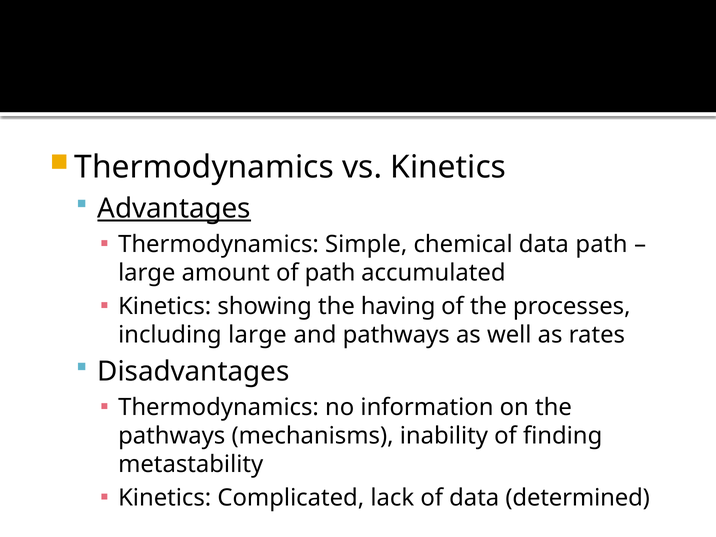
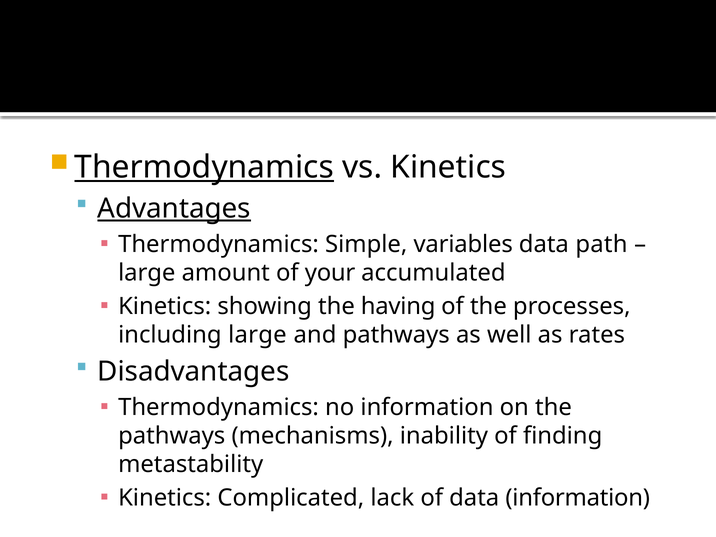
Thermodynamics at (204, 167) underline: none -> present
chemical: chemical -> variables
of path: path -> your
data determined: determined -> information
